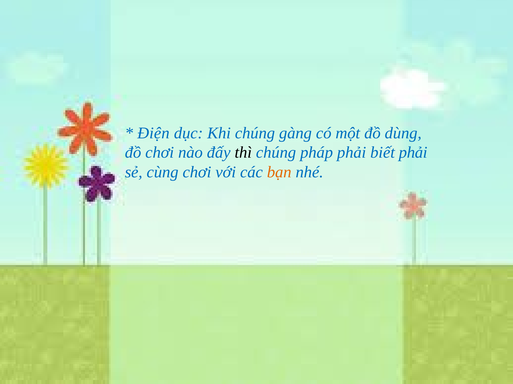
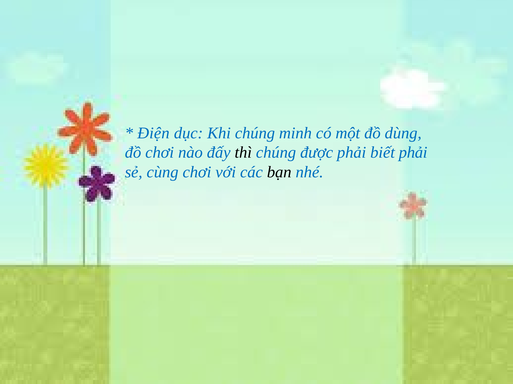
gàng: gàng -> minh
pháp: pháp -> được
bạn colour: orange -> black
